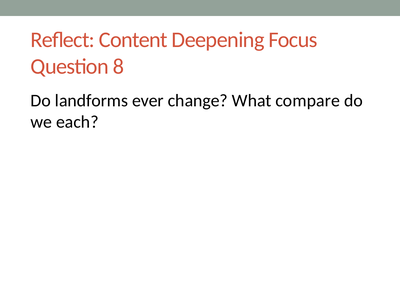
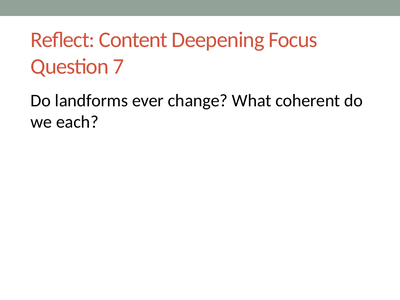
8: 8 -> 7
compare: compare -> coherent
